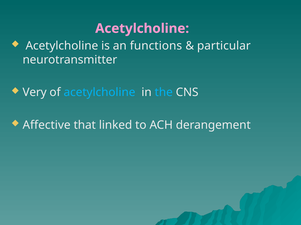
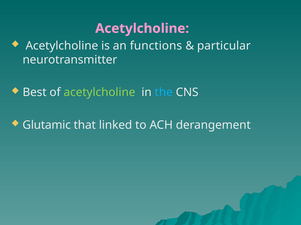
Very: Very -> Best
acetylcholine at (99, 93) colour: light blue -> light green
Affective: Affective -> Glutamic
